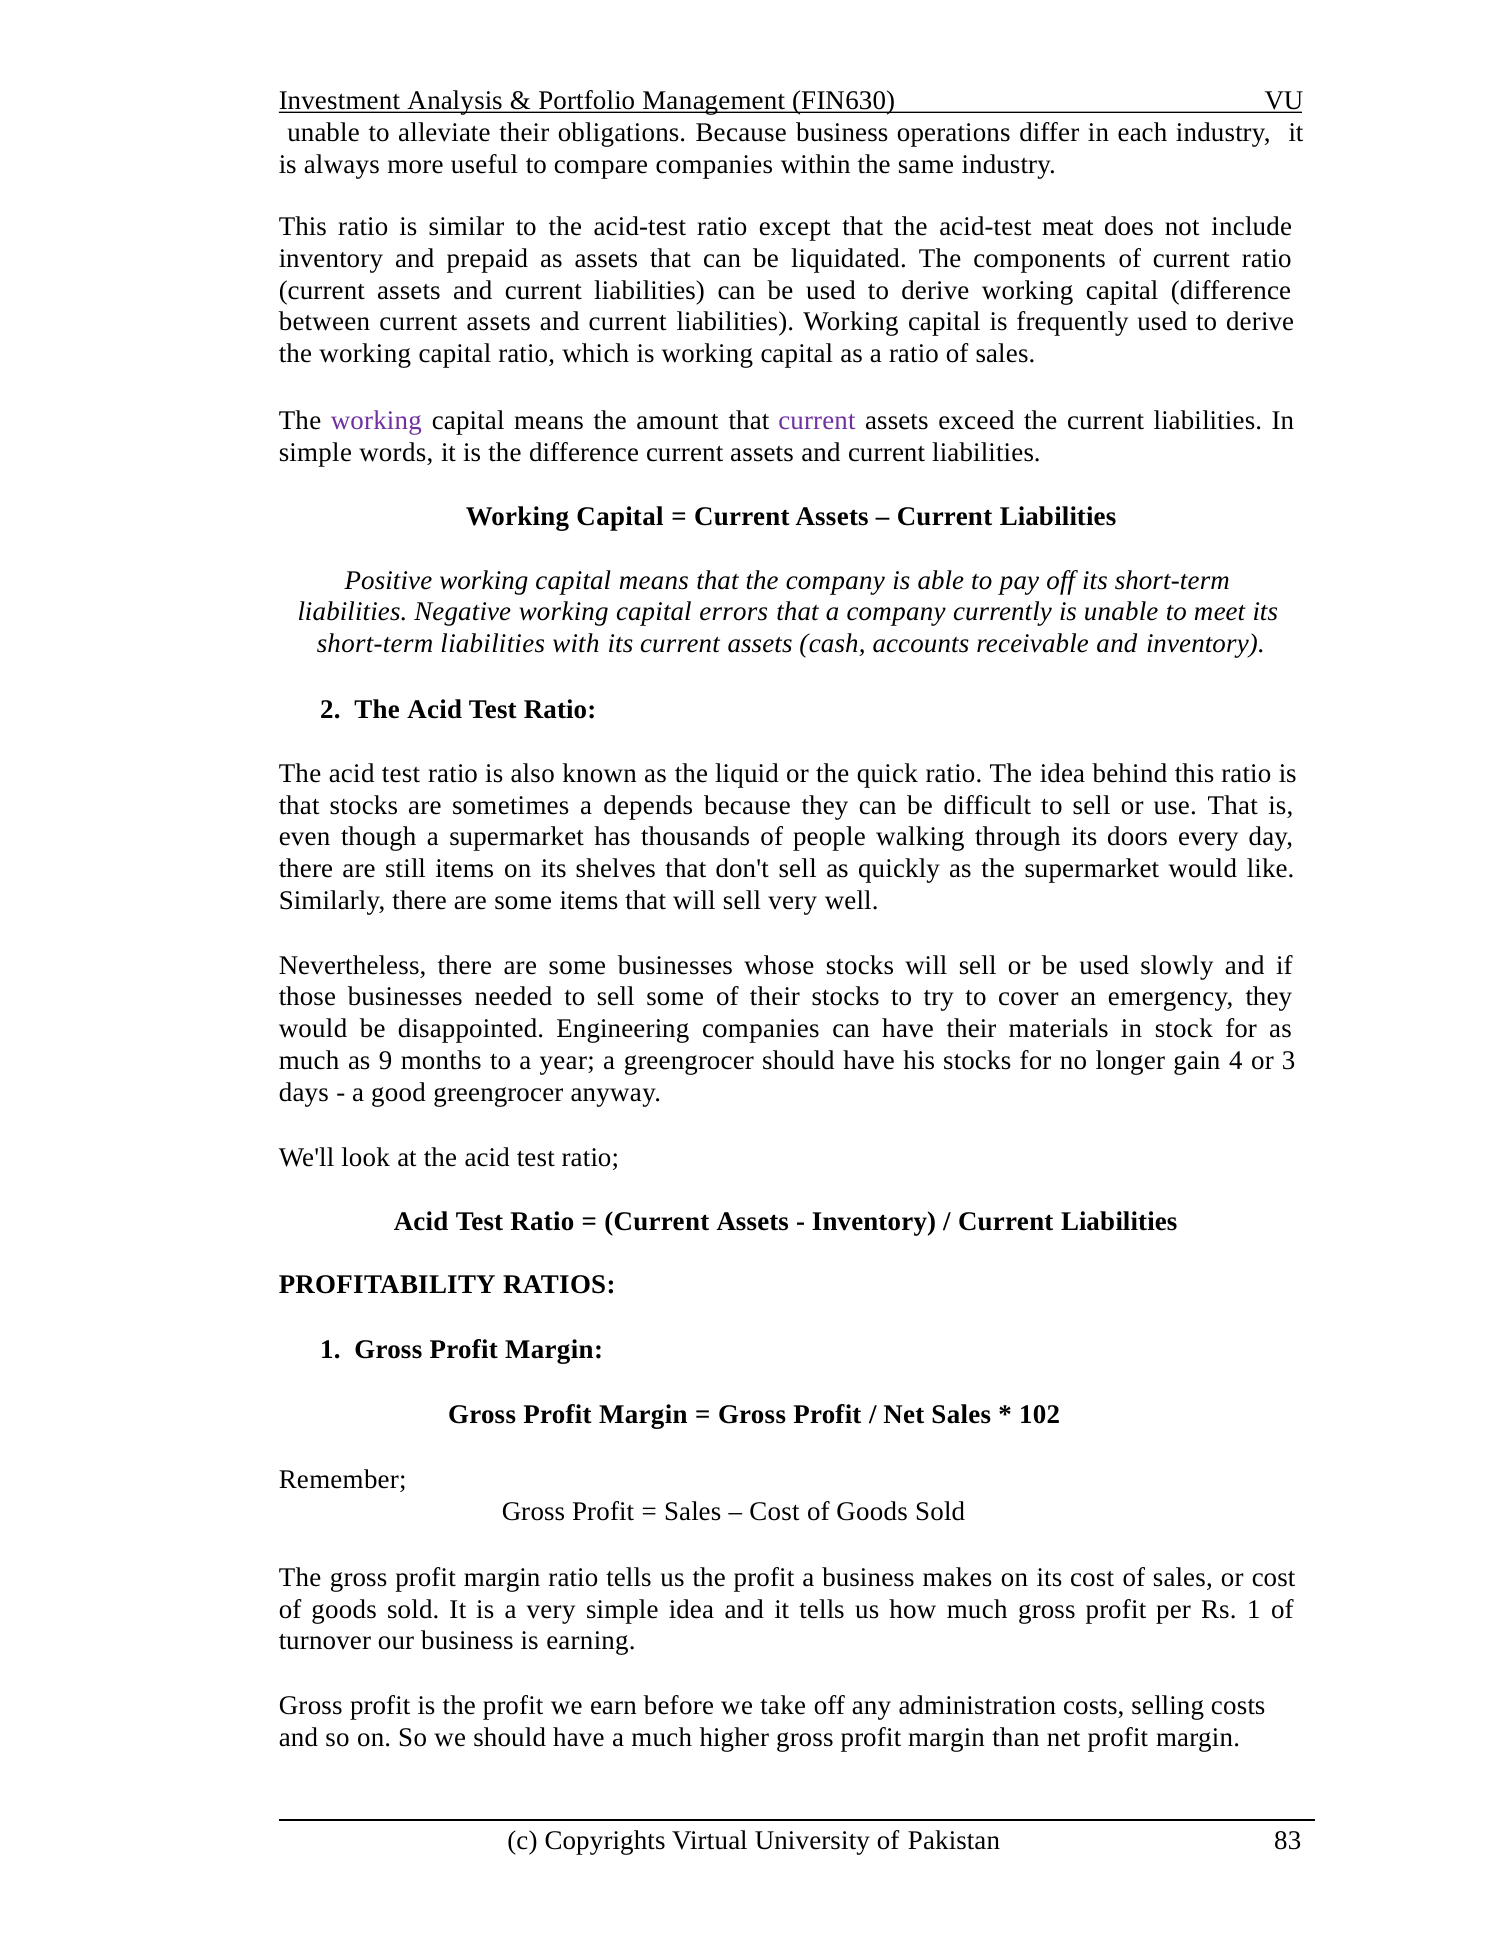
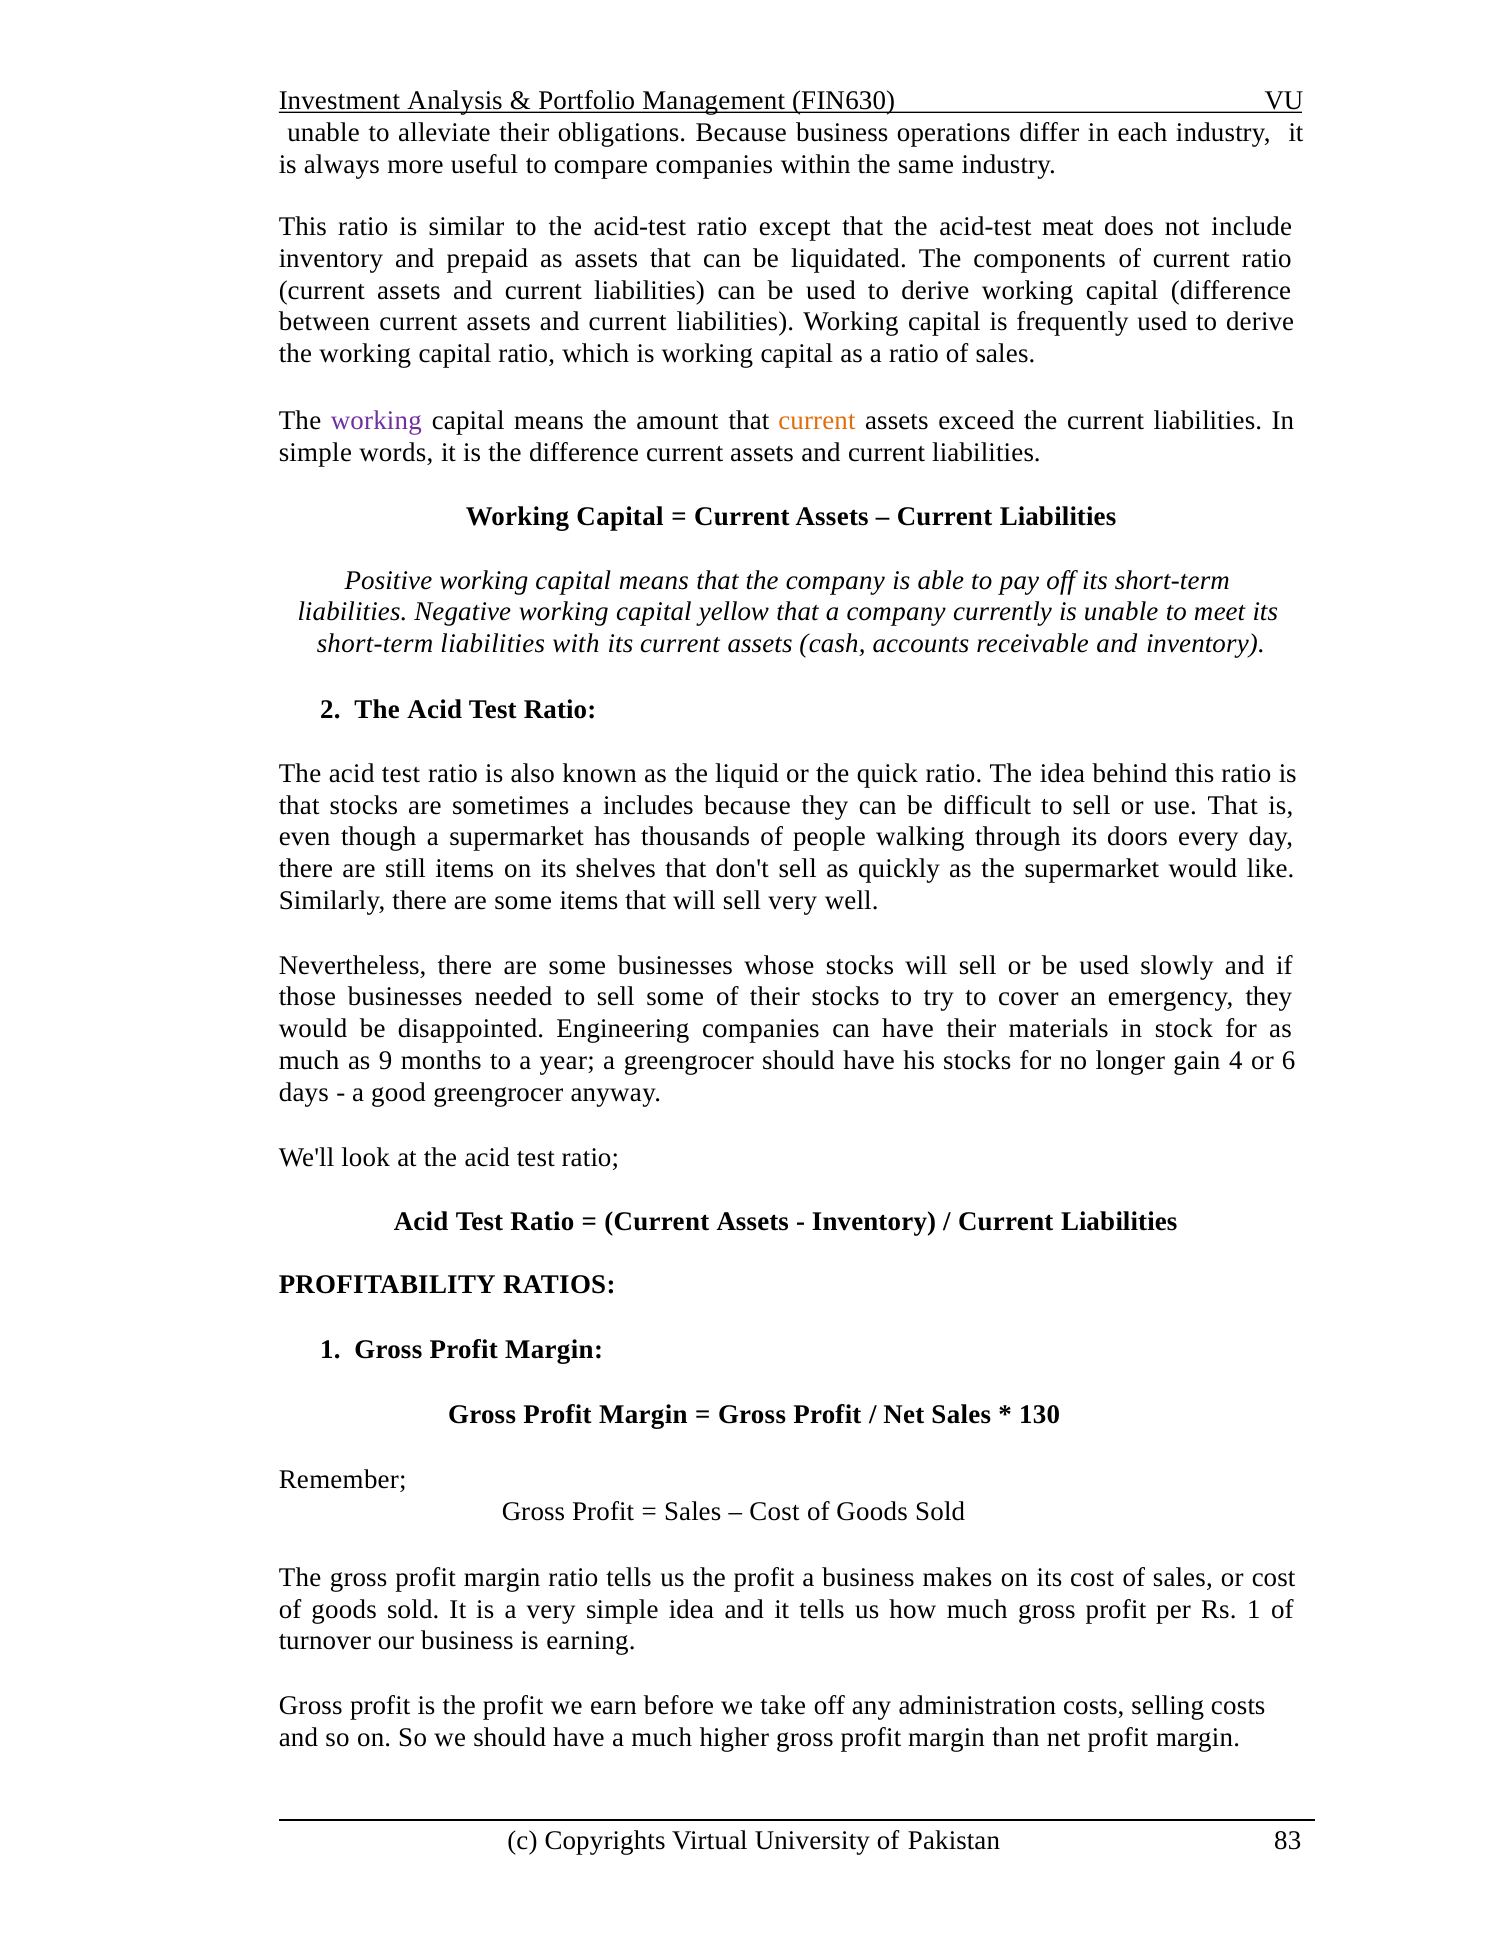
current at (817, 421) colour: purple -> orange
errors: errors -> yellow
depends: depends -> includes
3: 3 -> 6
102: 102 -> 130
